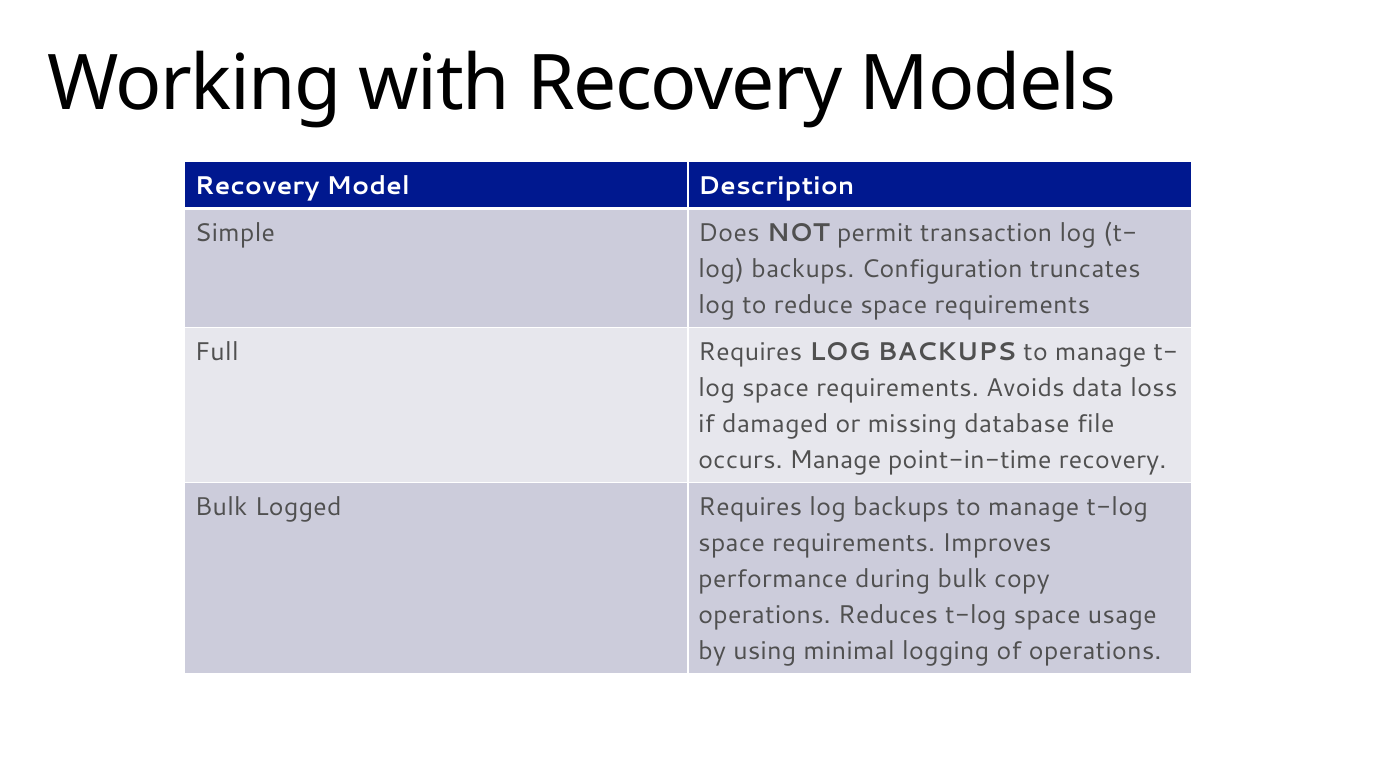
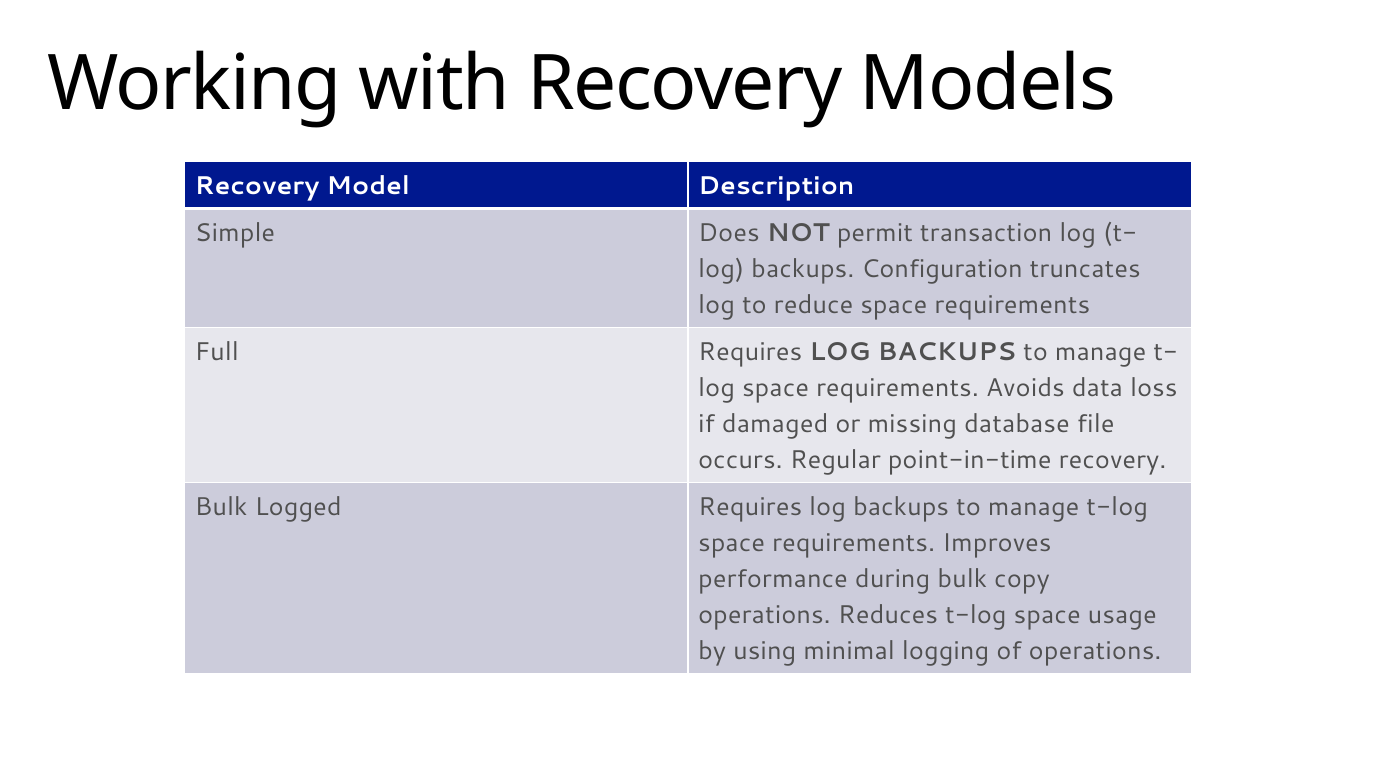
occurs Manage: Manage -> Regular
